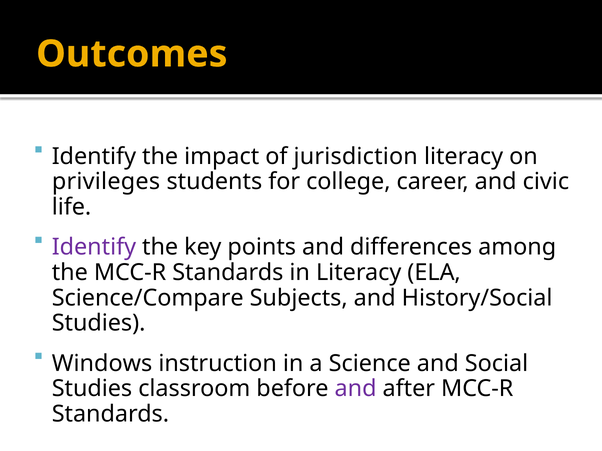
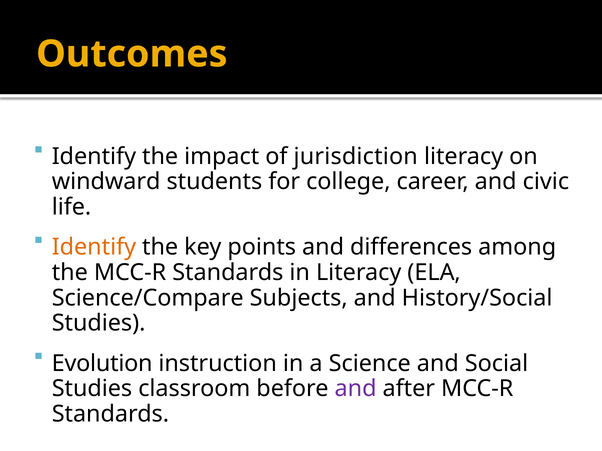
privileges: privileges -> windward
Identify at (94, 248) colour: purple -> orange
Windows: Windows -> Evolution
